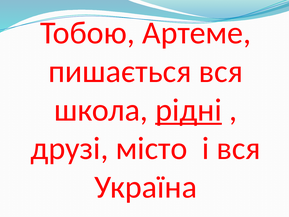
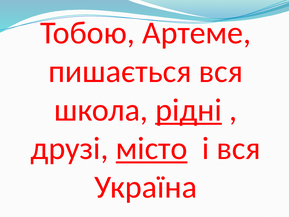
місто underline: none -> present
